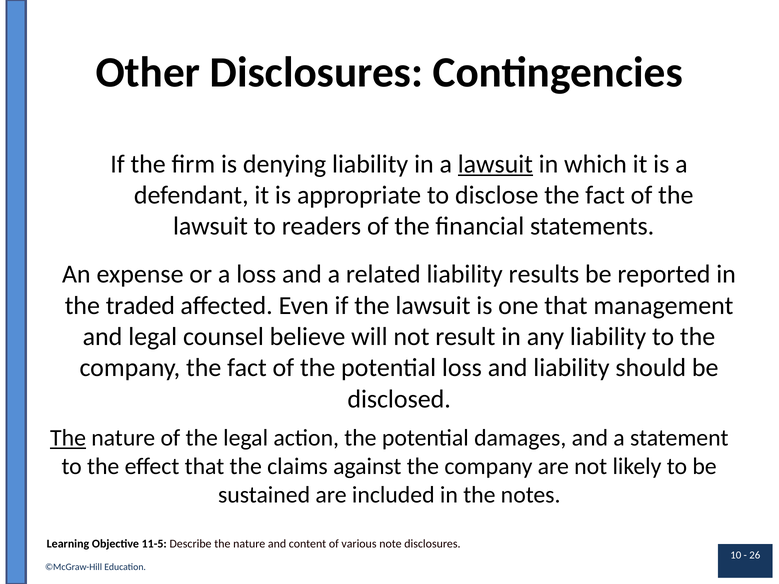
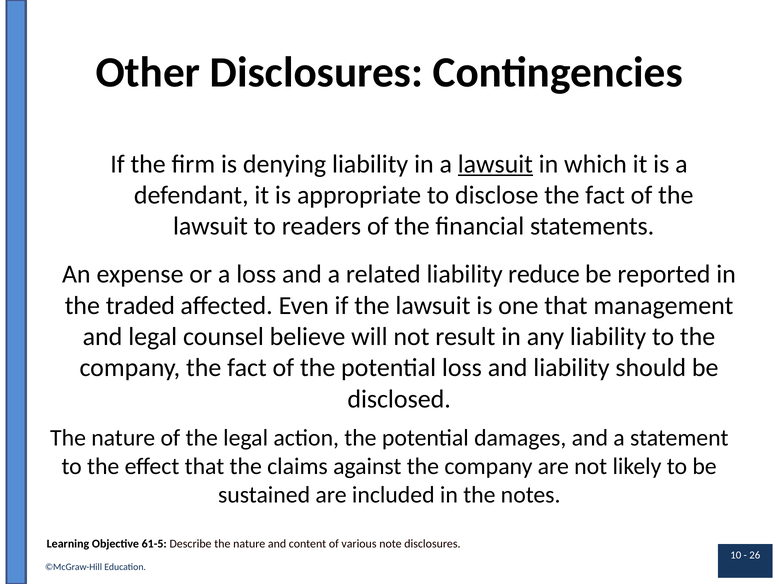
results: results -> reduce
The at (68, 438) underline: present -> none
11-5: 11-5 -> 61-5
